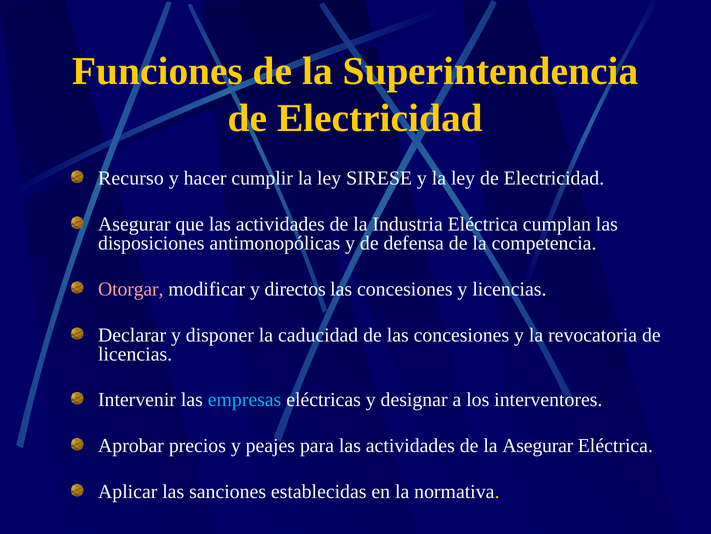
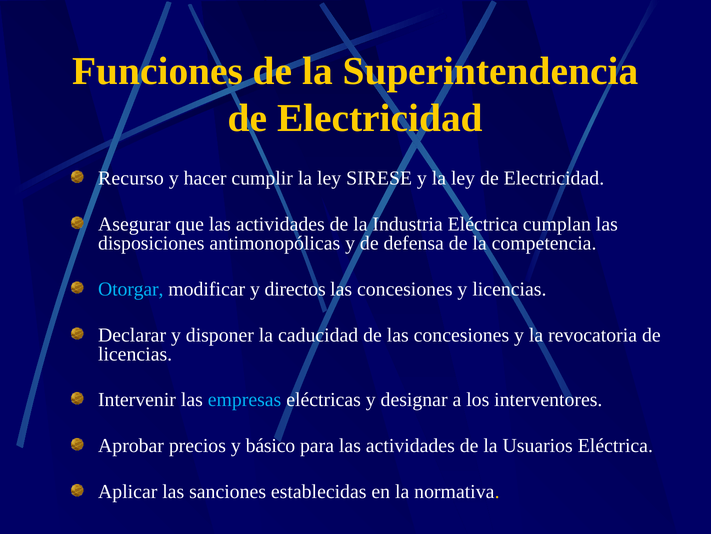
Otorgar colour: pink -> light blue
peajes: peajes -> básico
la Asegurar: Asegurar -> Usuarios
